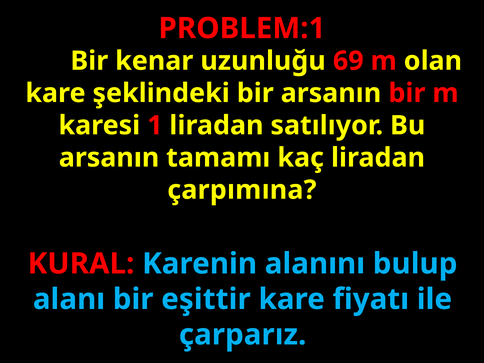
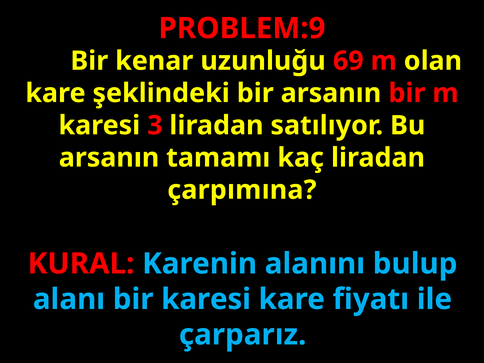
PROBLEM:1: PROBLEM:1 -> PROBLEM:9
1: 1 -> 3
bir eşittir: eşittir -> karesi
